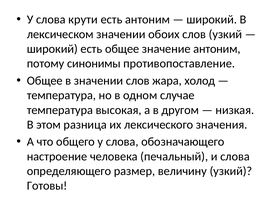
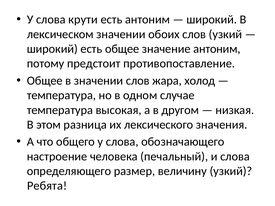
синонимы: синонимы -> предстоит
Готовы: Готовы -> Ребята
